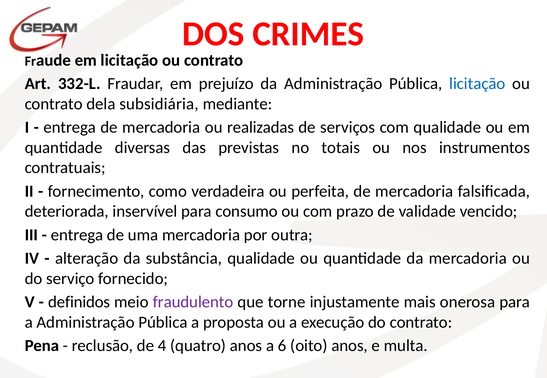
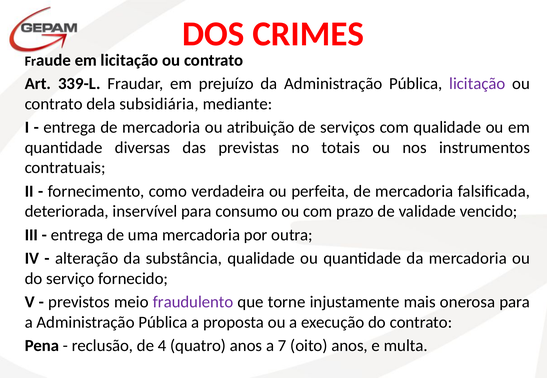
332-L: 332-L -> 339-L
licitação at (477, 84) colour: blue -> purple
realizadas: realizadas -> atribuição
definidos: definidos -> previstos
6: 6 -> 7
